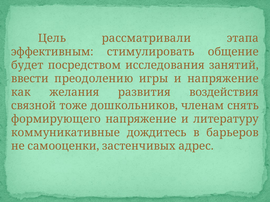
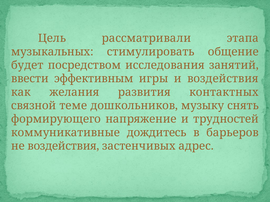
эффективным: эффективным -> музыкальных
преодолению: преодолению -> эффективным
и напряжение: напряжение -> воздействия
воздействия: воздействия -> контактных
тоже: тоже -> теме
членам: членам -> музыку
литературу: литературу -> трудностей
не самооценки: самооценки -> воздействия
